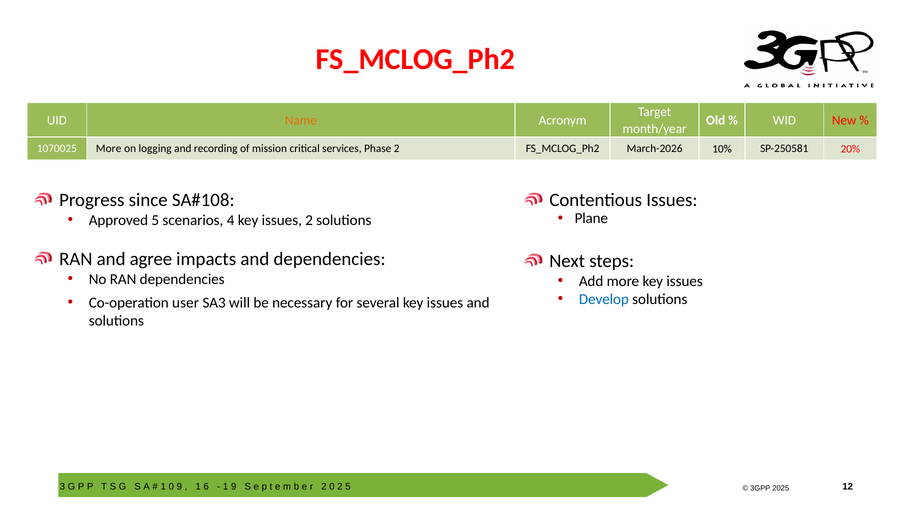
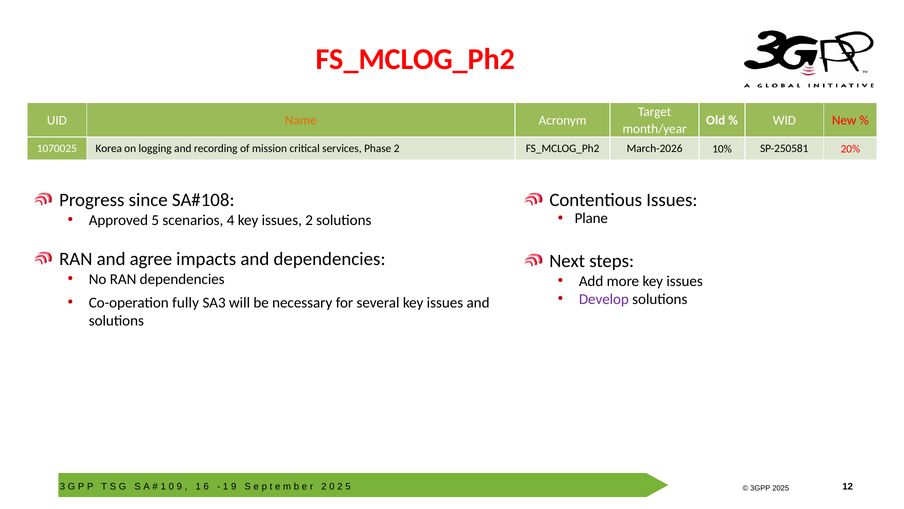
1070025 More: More -> Korea
Develop colour: blue -> purple
user: user -> fully
